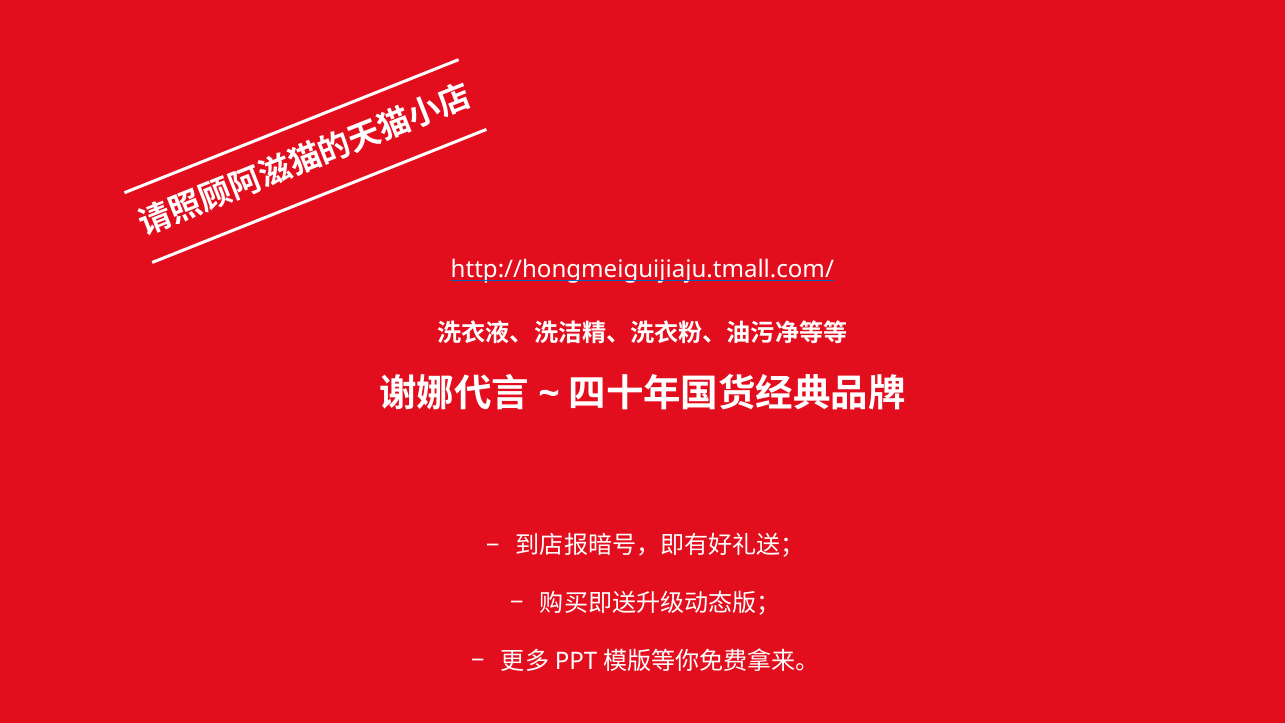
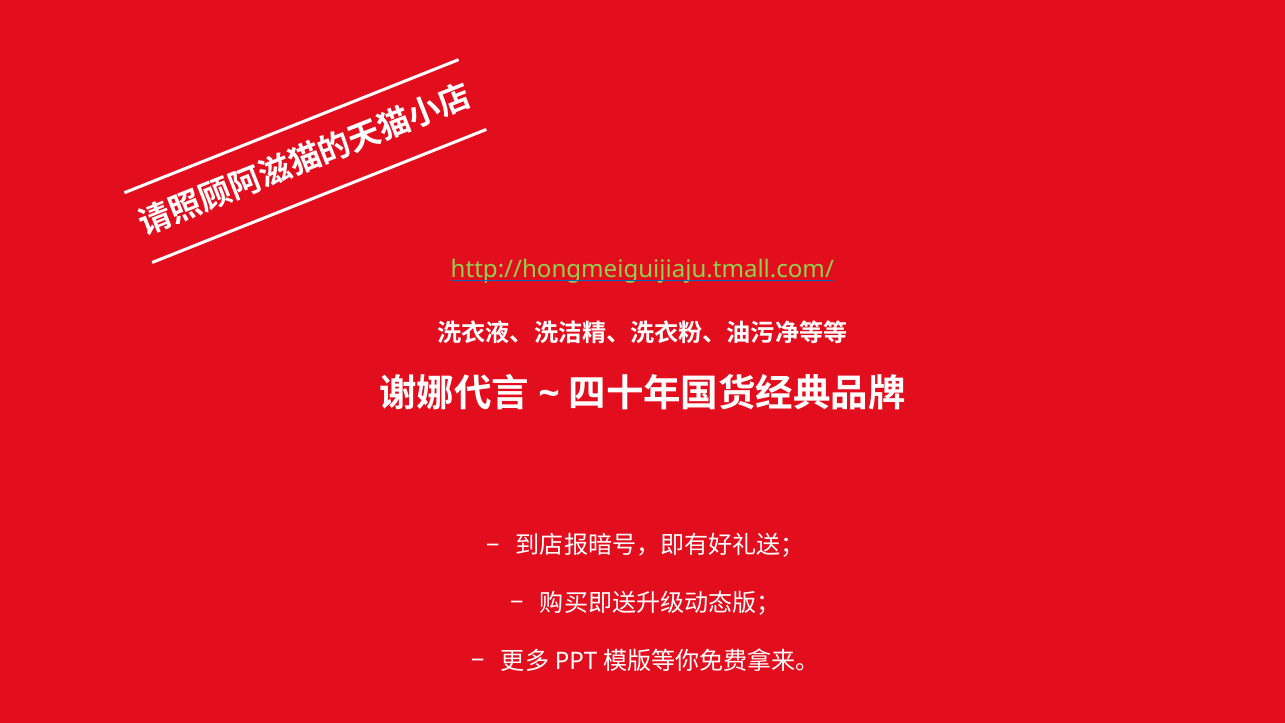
http://hongmeiguijiaju.tmall.com/ colour: white -> light green
